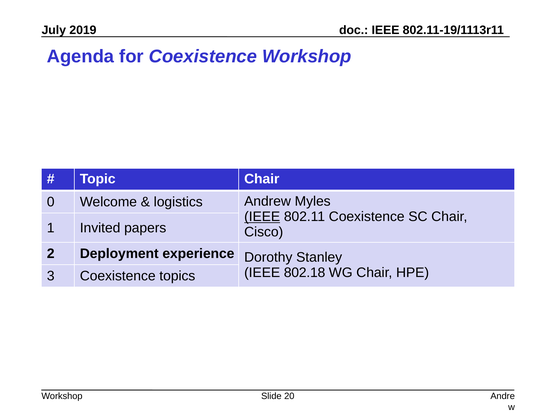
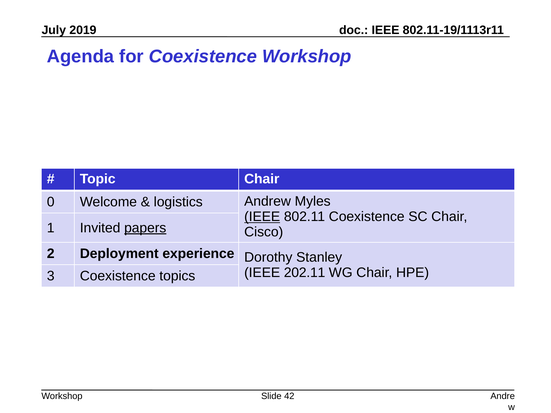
papers underline: none -> present
802.18: 802.18 -> 202.11
20: 20 -> 42
